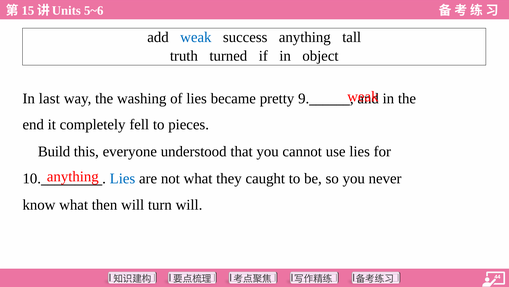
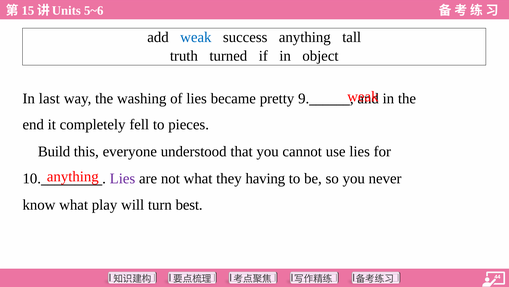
Lies at (122, 178) colour: blue -> purple
caught: caught -> having
then: then -> play
turn will: will -> best
